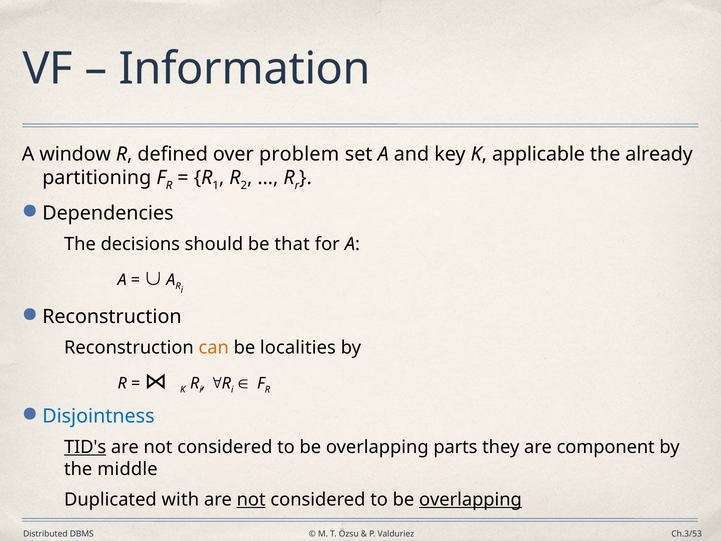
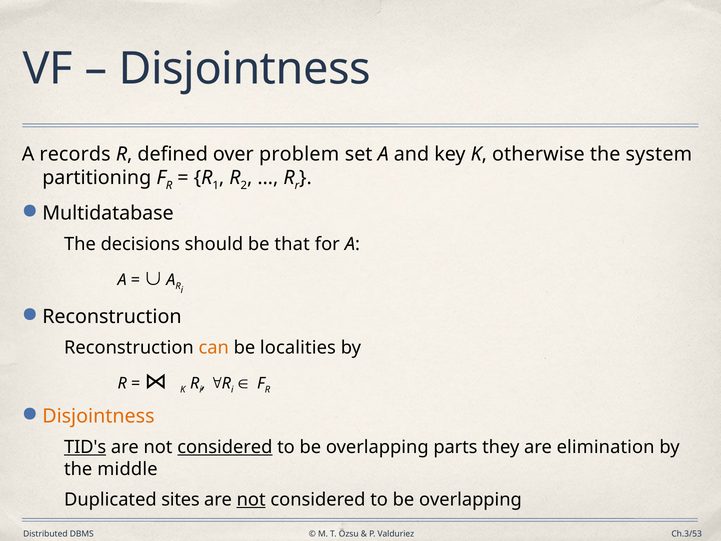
Information at (245, 69): Information -> Disjointness
window: window -> records
applicable: applicable -> otherwise
already: already -> system
Dependencies: Dependencies -> Multidatabase
Disjointness at (98, 416) colour: blue -> orange
considered at (225, 447) underline: none -> present
component: component -> elimination
with: with -> sites
overlapping at (470, 499) underline: present -> none
